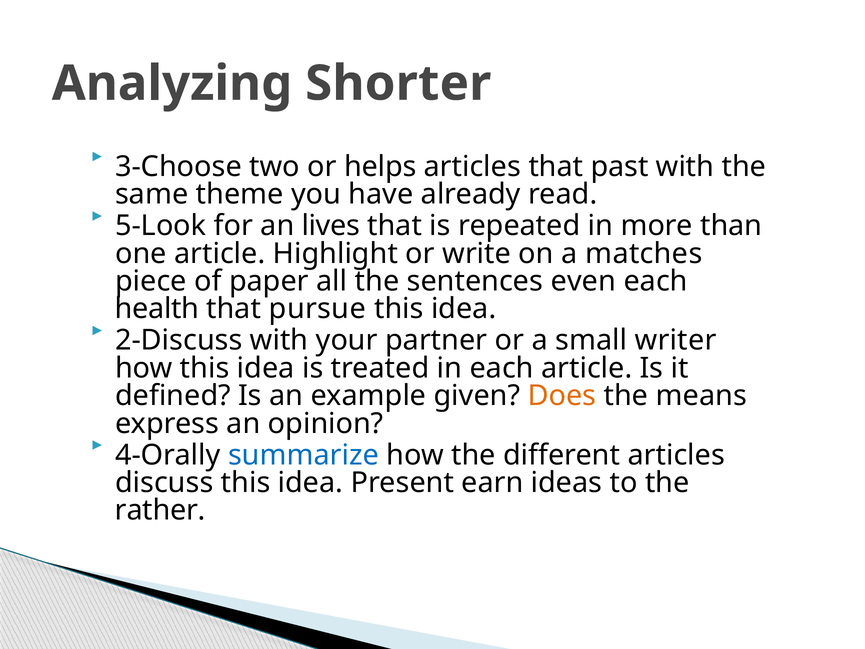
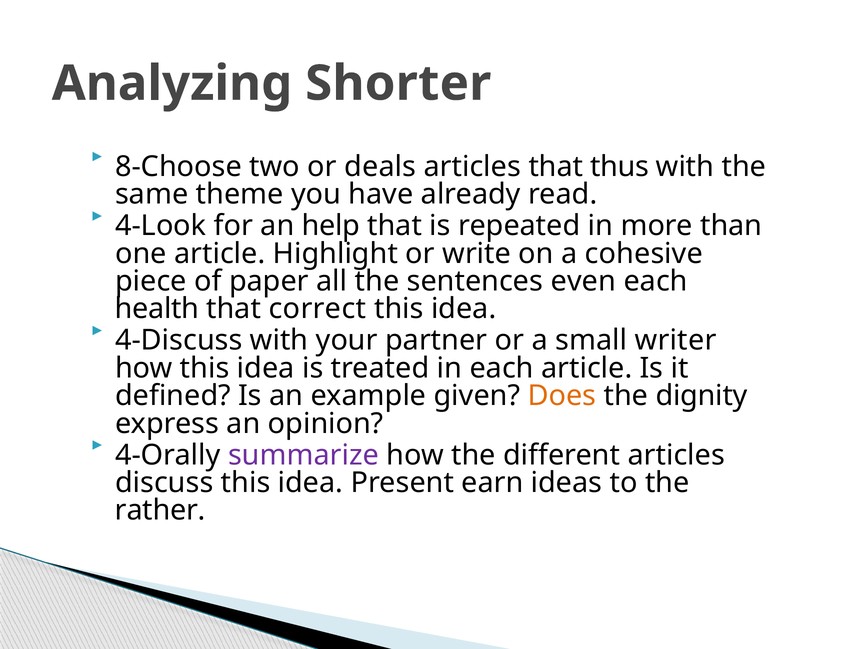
3-Choose: 3-Choose -> 8-Choose
helps: helps -> deals
past: past -> thus
5-Look: 5-Look -> 4-Look
lives: lives -> help
matches: matches -> cohesive
pursue: pursue -> correct
2-Discuss: 2-Discuss -> 4-Discuss
means: means -> dignity
summarize colour: blue -> purple
